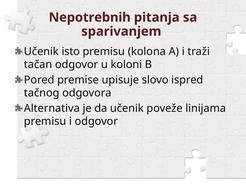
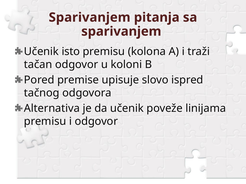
Nepotrebnih at (90, 17): Nepotrebnih -> Sparivanjem
